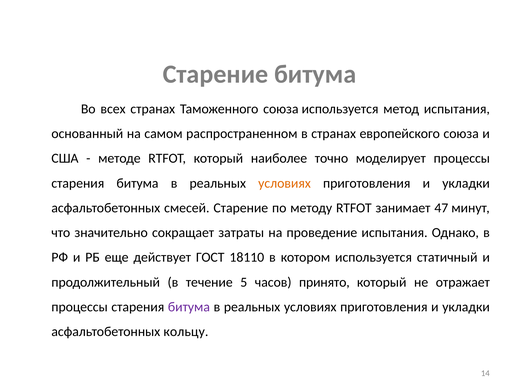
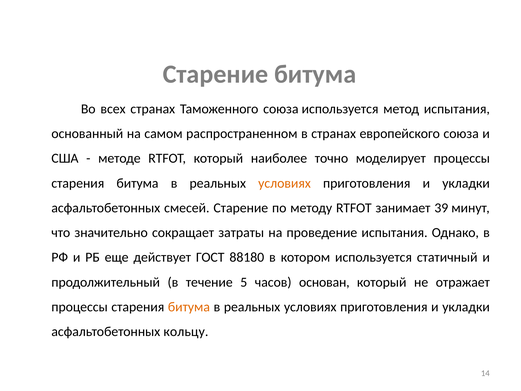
47: 47 -> 39
18110: 18110 -> 88180
принято: принято -> основан
битума at (189, 307) colour: purple -> orange
